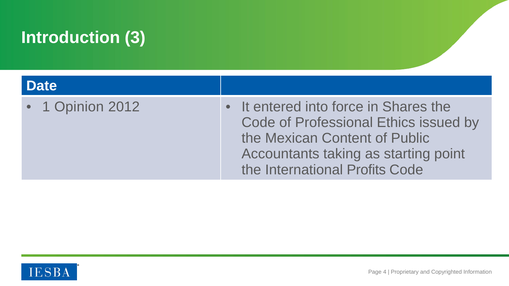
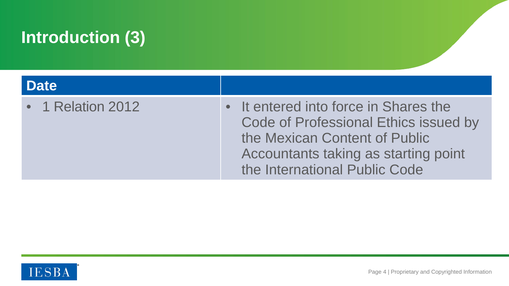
Opinion: Opinion -> Relation
International Profits: Profits -> Public
